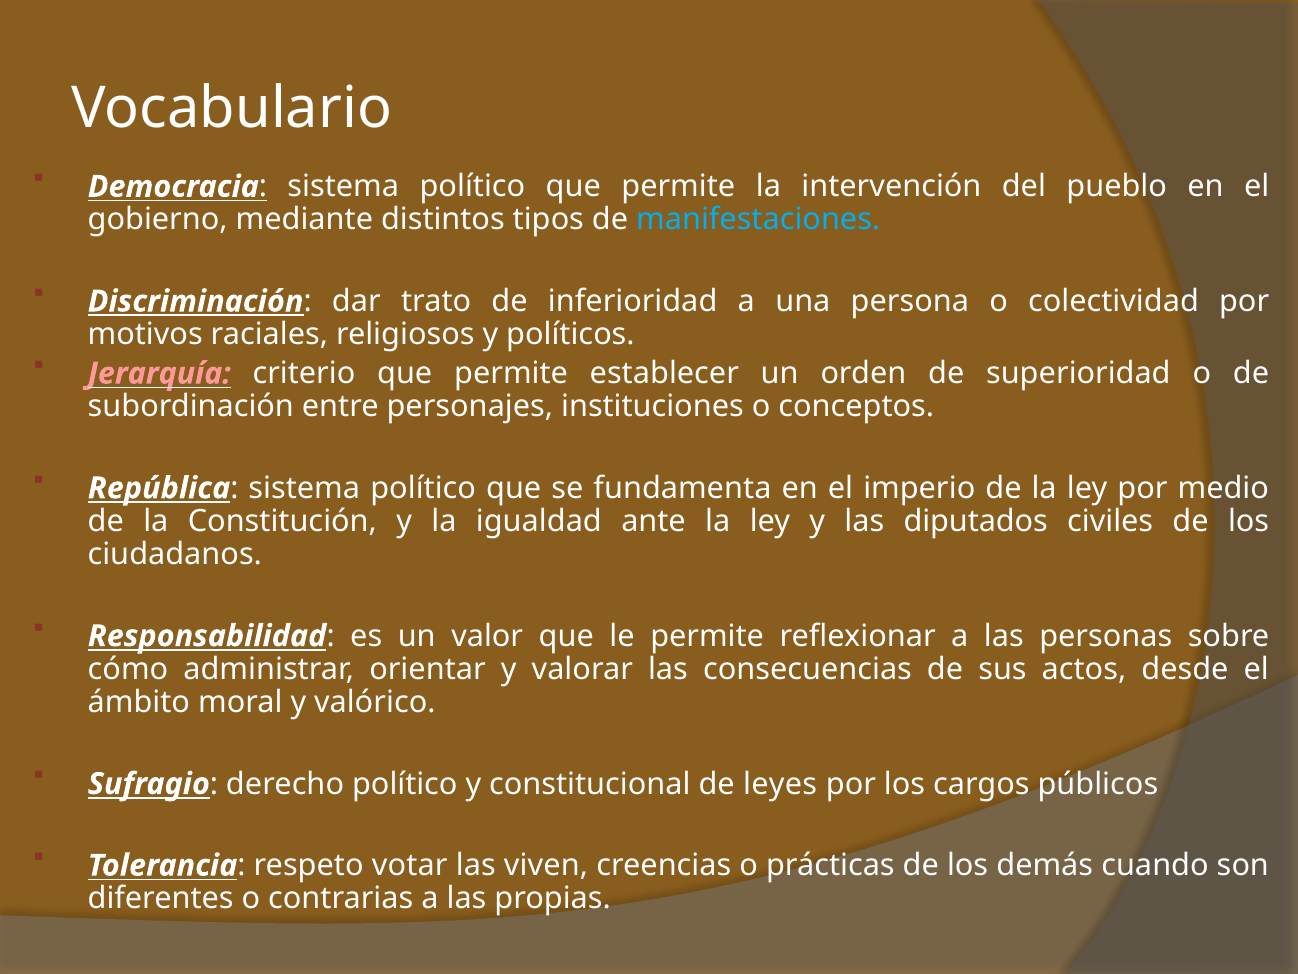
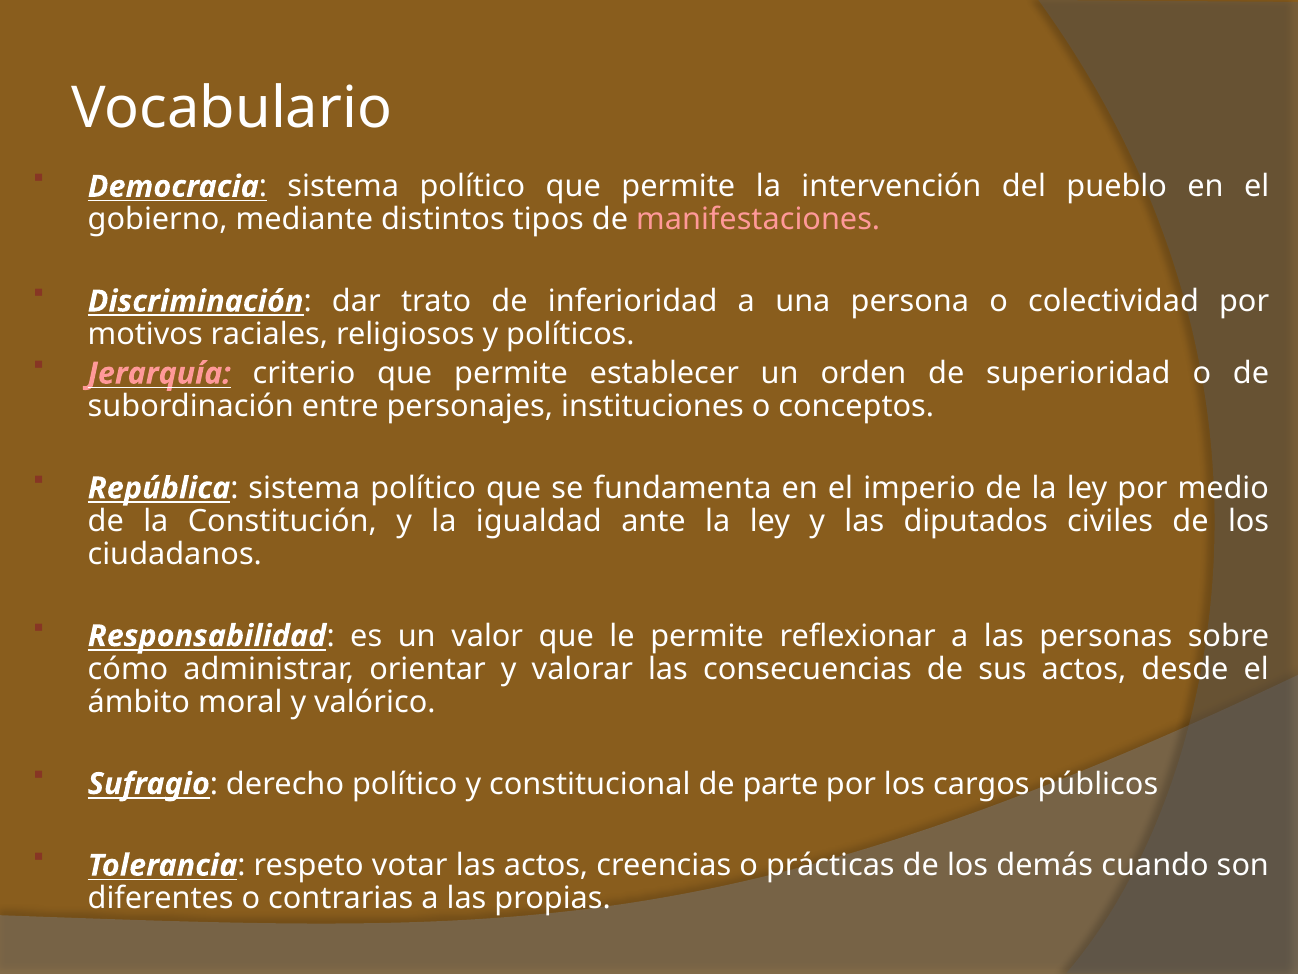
manifestaciones colour: light blue -> pink
leyes: leyes -> parte
las viven: viven -> actos
